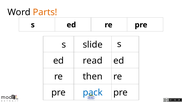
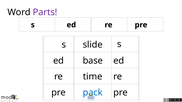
Parts colour: orange -> purple
read: read -> base
then: then -> time
